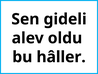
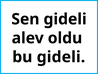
bu hâller: hâller -> gideli
